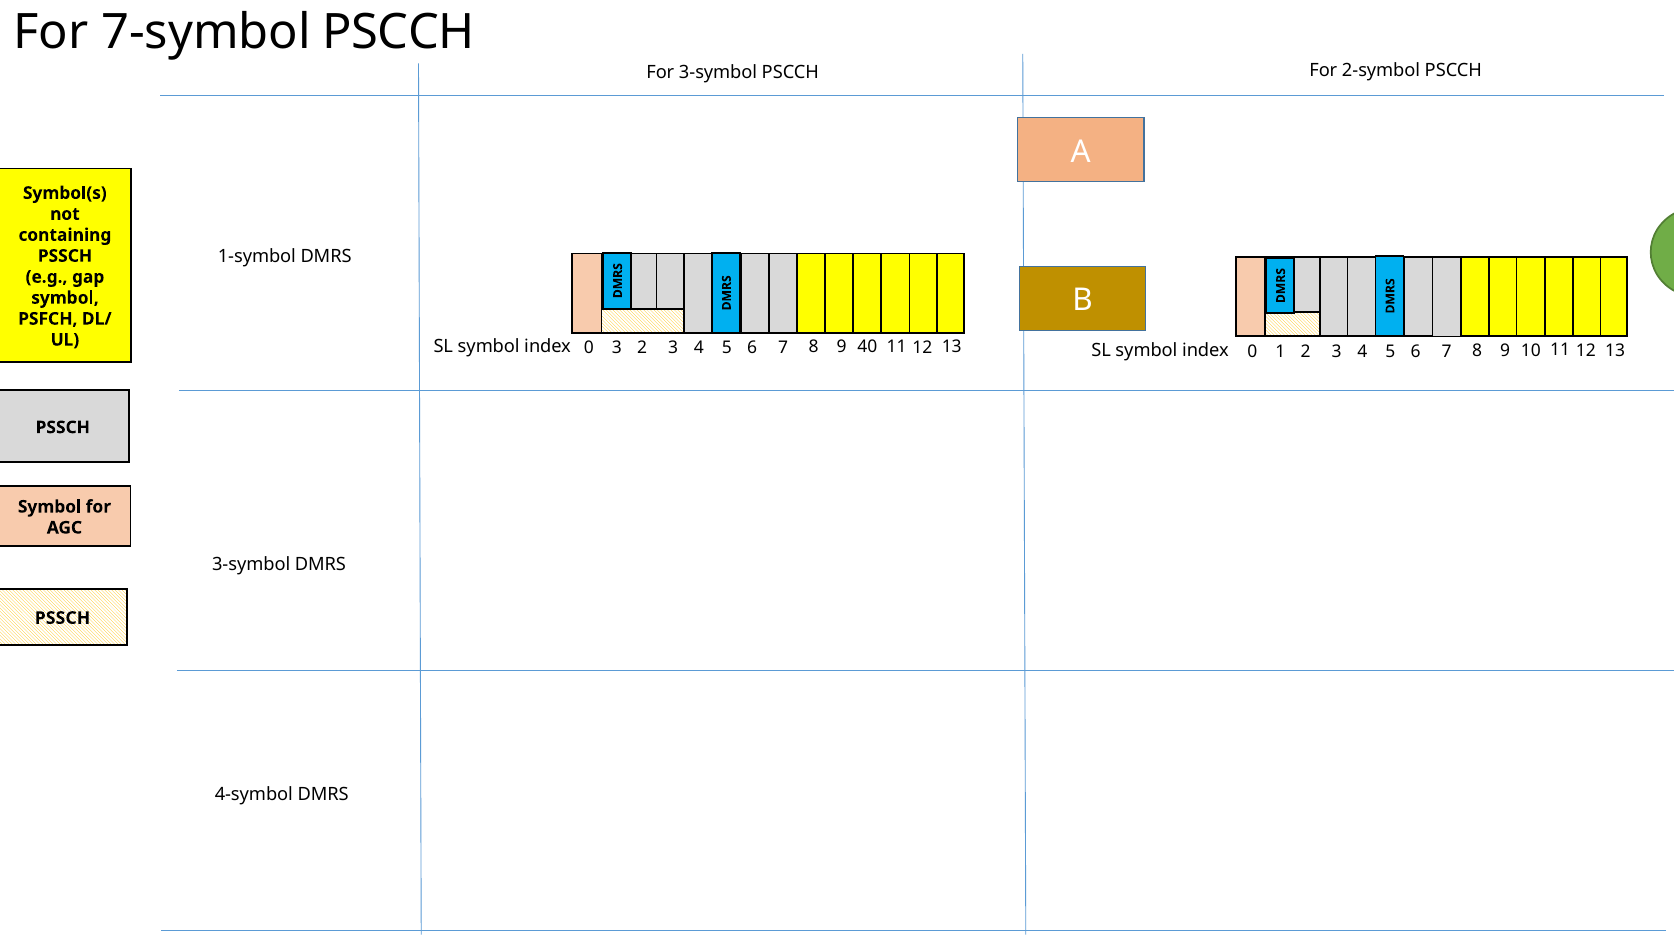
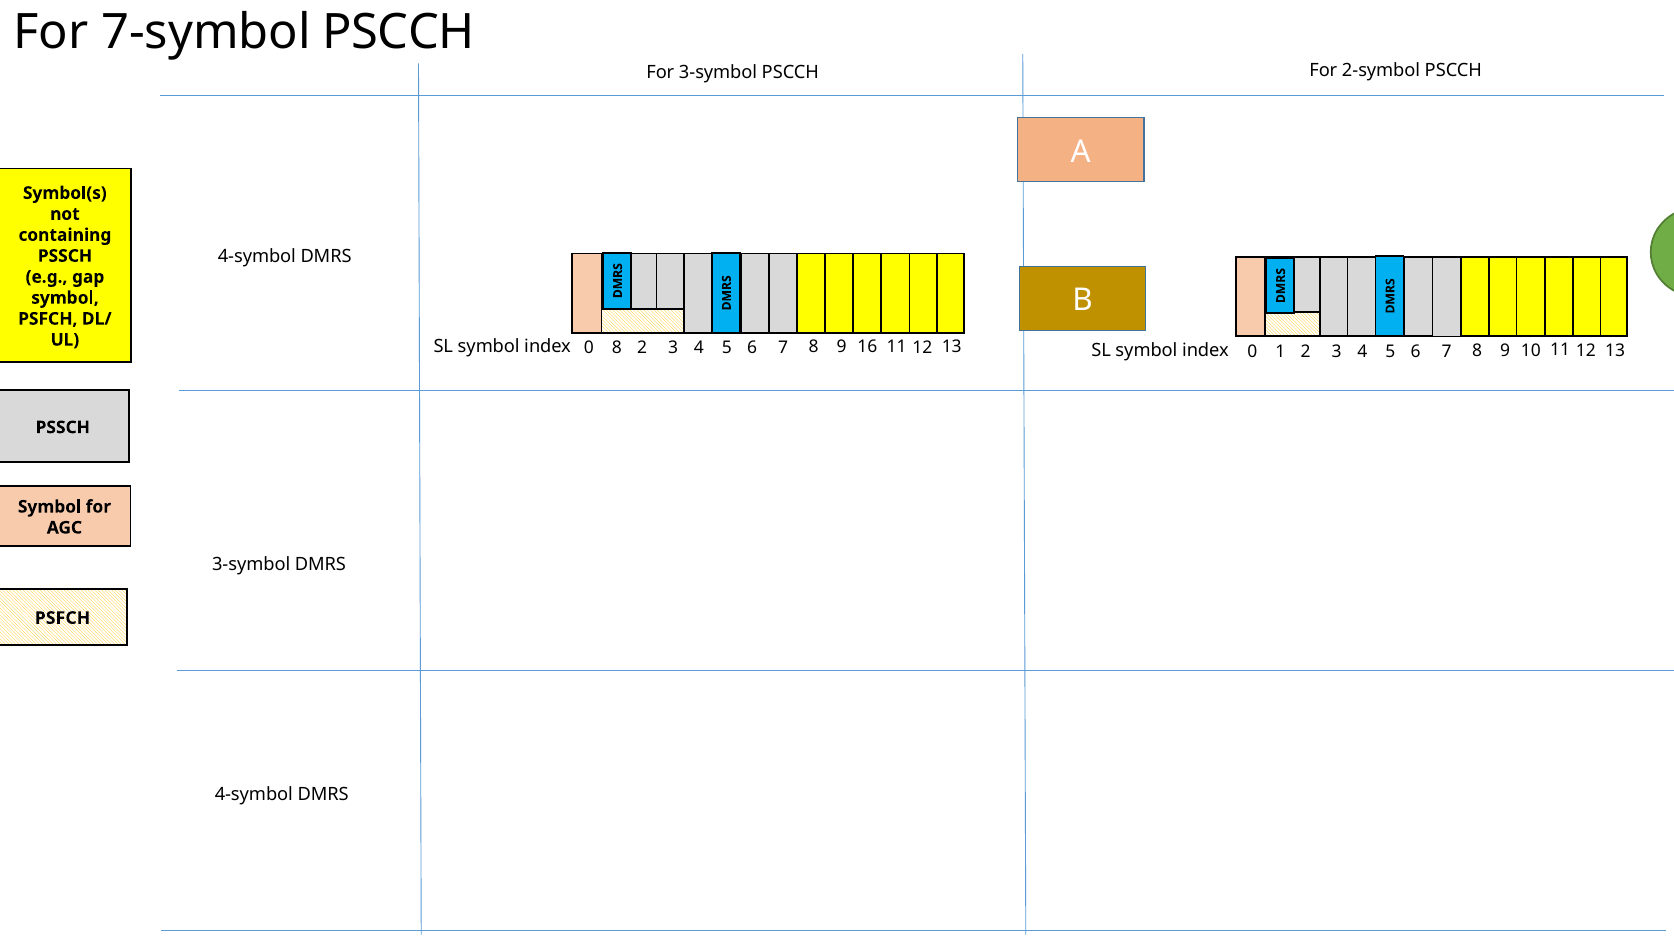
1-symbol at (257, 257): 1-symbol -> 4-symbol
0 3: 3 -> 8
40: 40 -> 16
PSSCH at (63, 618): PSSCH -> PSFCH
